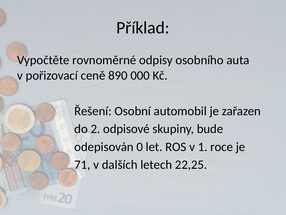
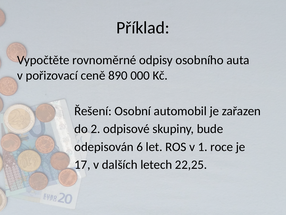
0: 0 -> 6
71: 71 -> 17
